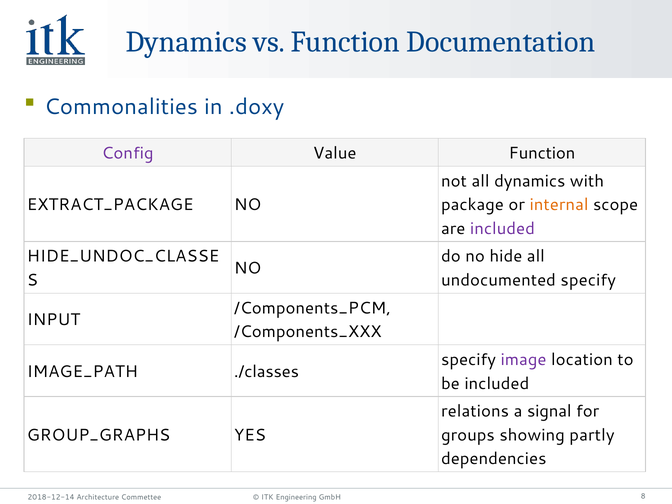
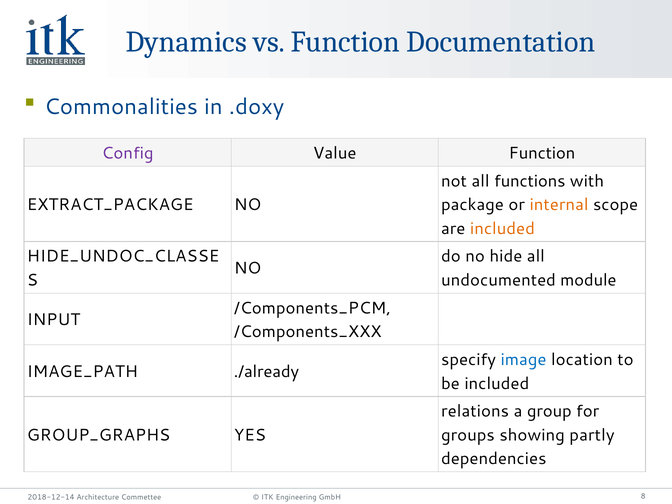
all dynamics: dynamics -> functions
included at (502, 228) colour: purple -> orange
undocumented specify: specify -> module
image colour: purple -> blue
./classes: ./classes -> ./already
signal: signal -> group
